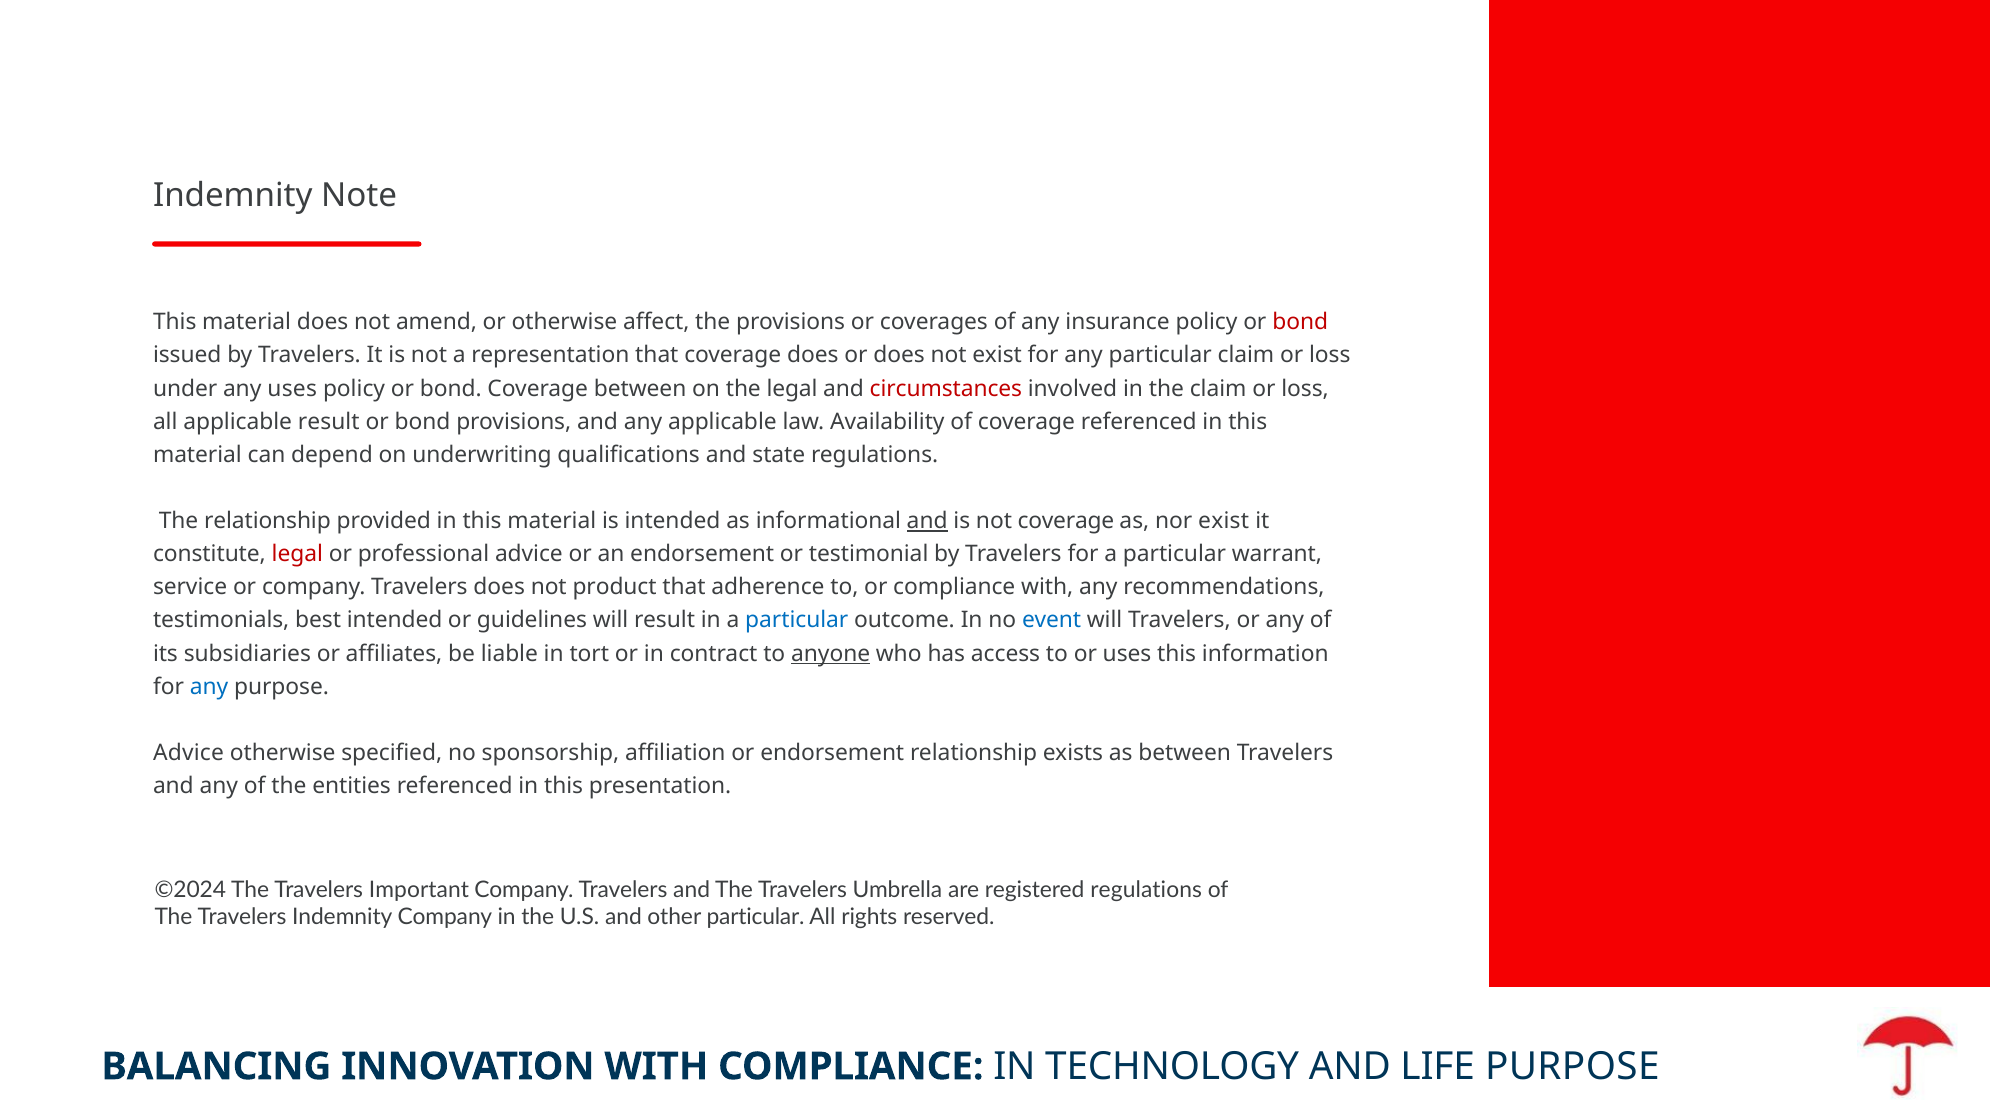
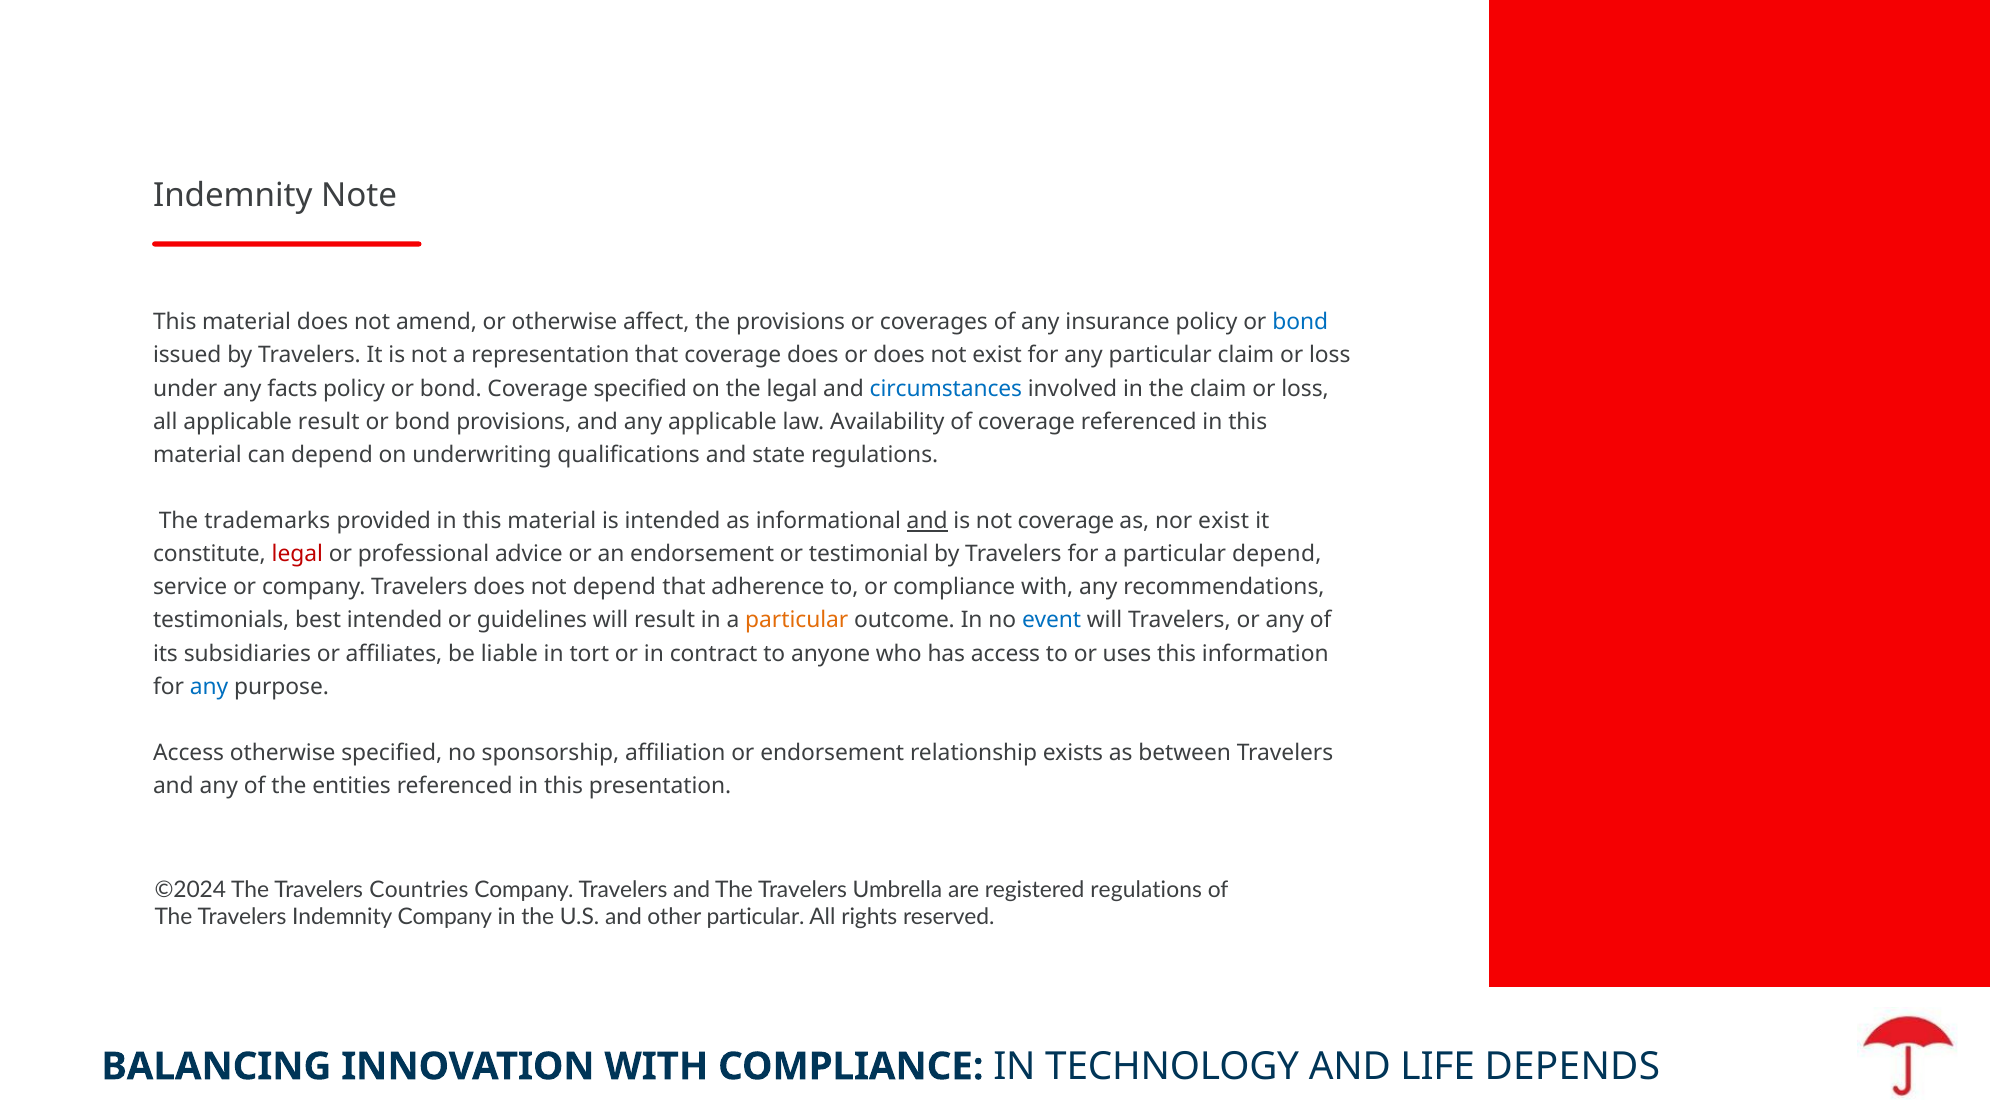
bond at (1300, 322) colour: red -> blue
any uses: uses -> facts
Coverage between: between -> specified
circumstances colour: red -> blue
The relationship: relationship -> trademarks
particular warrant: warrant -> depend
not product: product -> depend
particular at (797, 621) colour: blue -> orange
anyone underline: present -> none
Advice at (188, 753): Advice -> Access
Important: Important -> Countries
LIFE PURPOSE: PURPOSE -> DEPENDS
